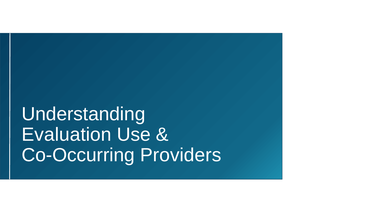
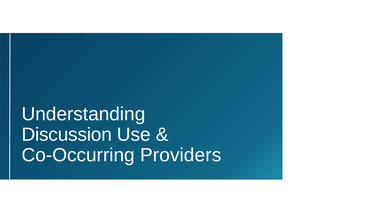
Evaluation: Evaluation -> Discussion
